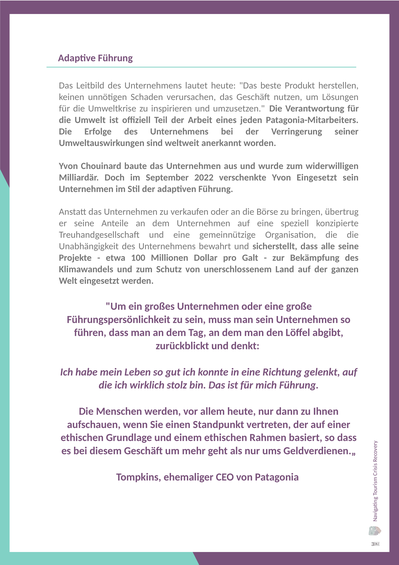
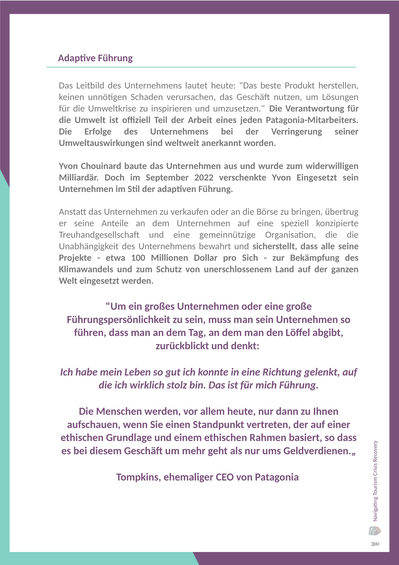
Galt: Galt -> Sich
